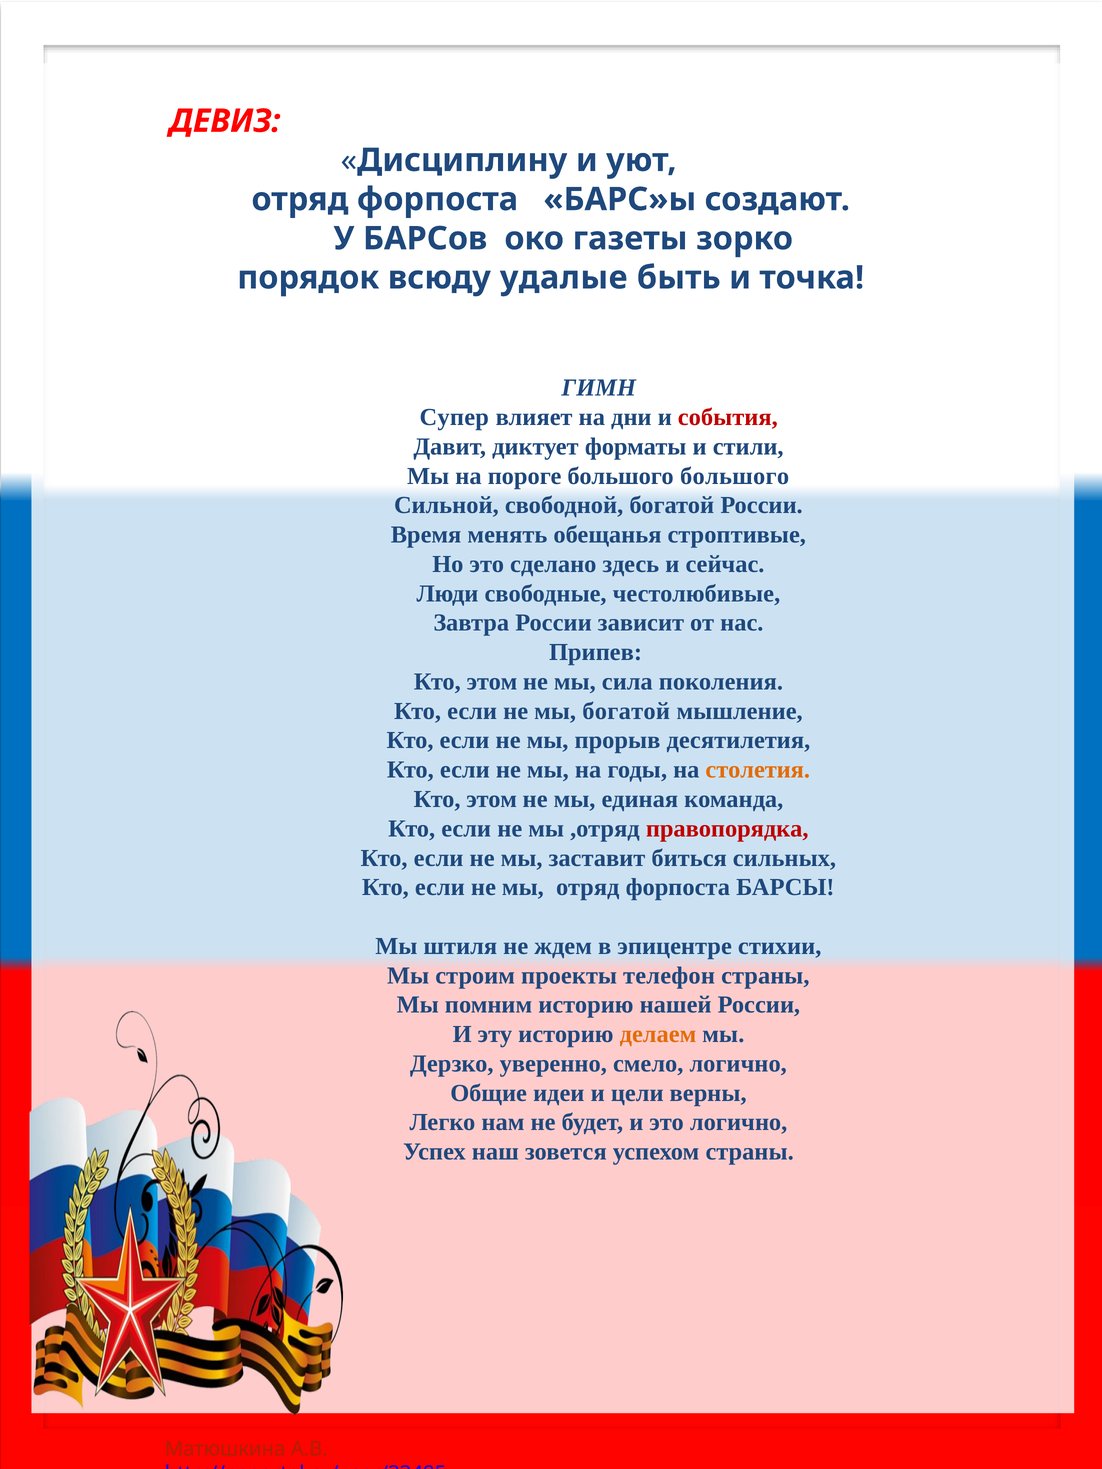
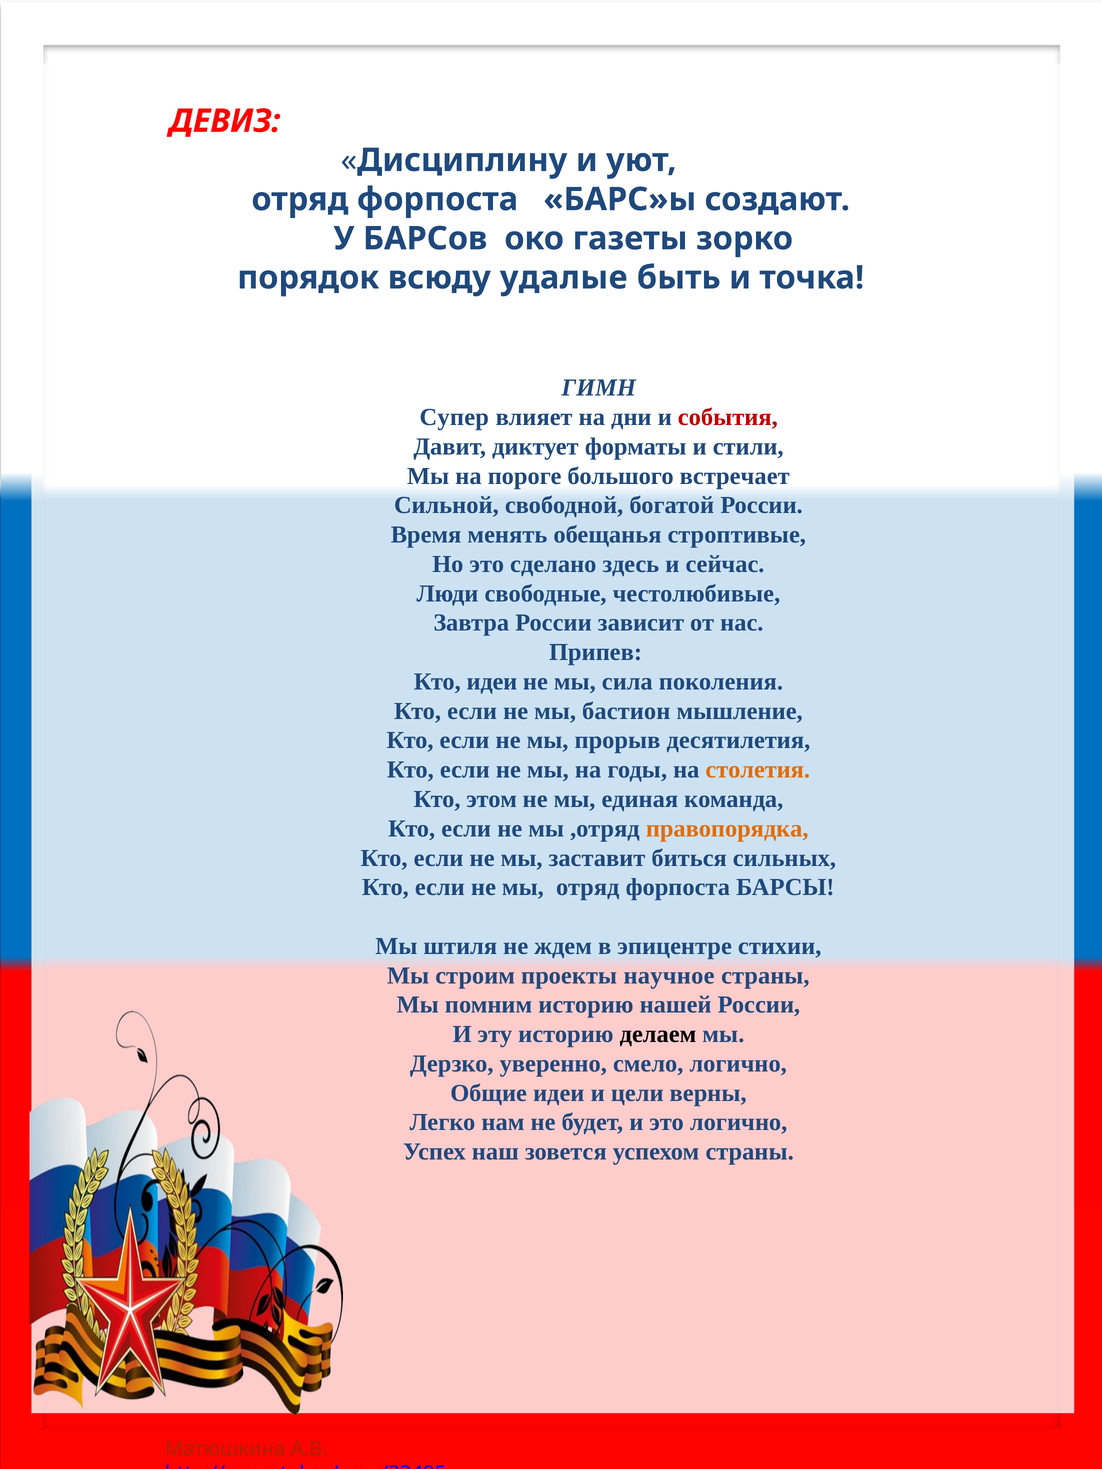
большого большого: большого -> встречает
этом at (492, 682): этом -> идеи
мы богатой: богатой -> бастион
правопорядка colour: red -> orange
телефон: телефон -> научное
делаем colour: orange -> black
